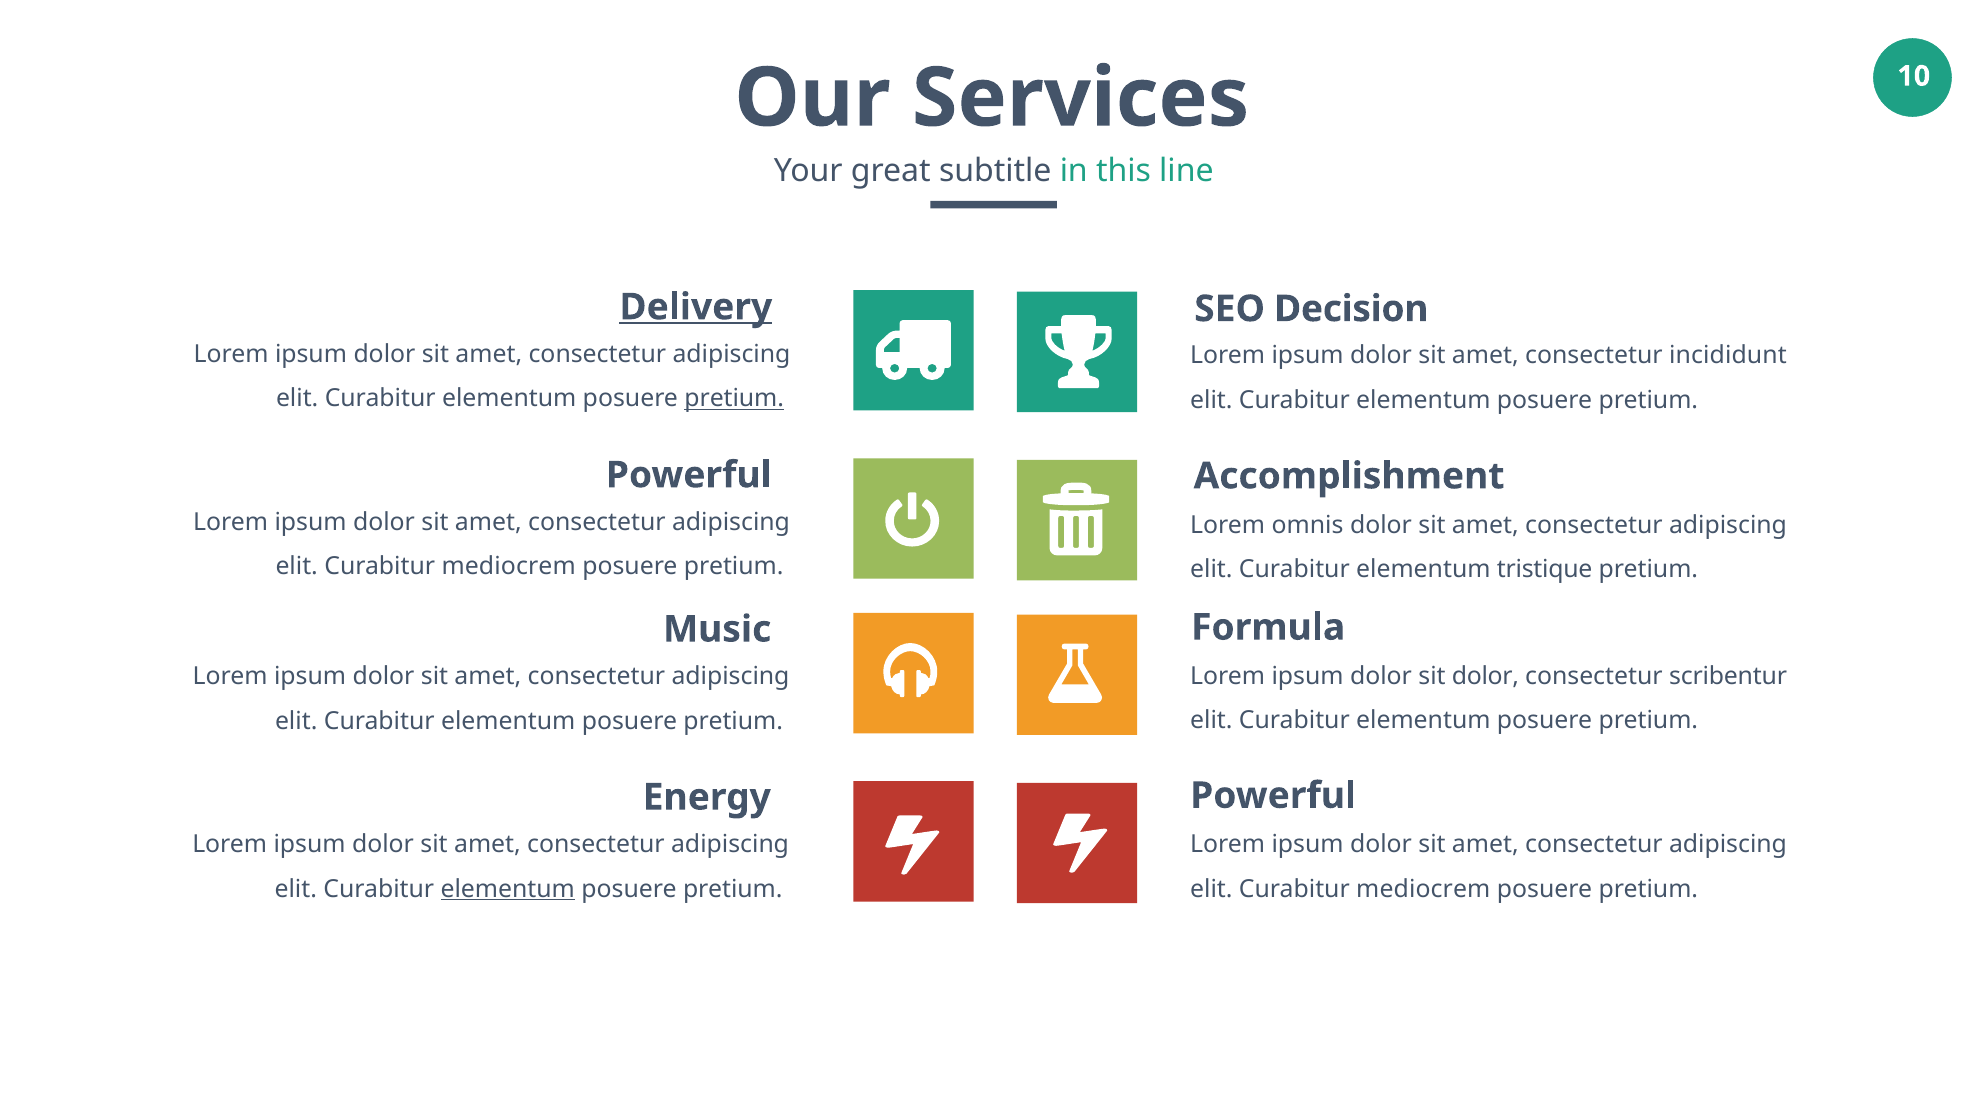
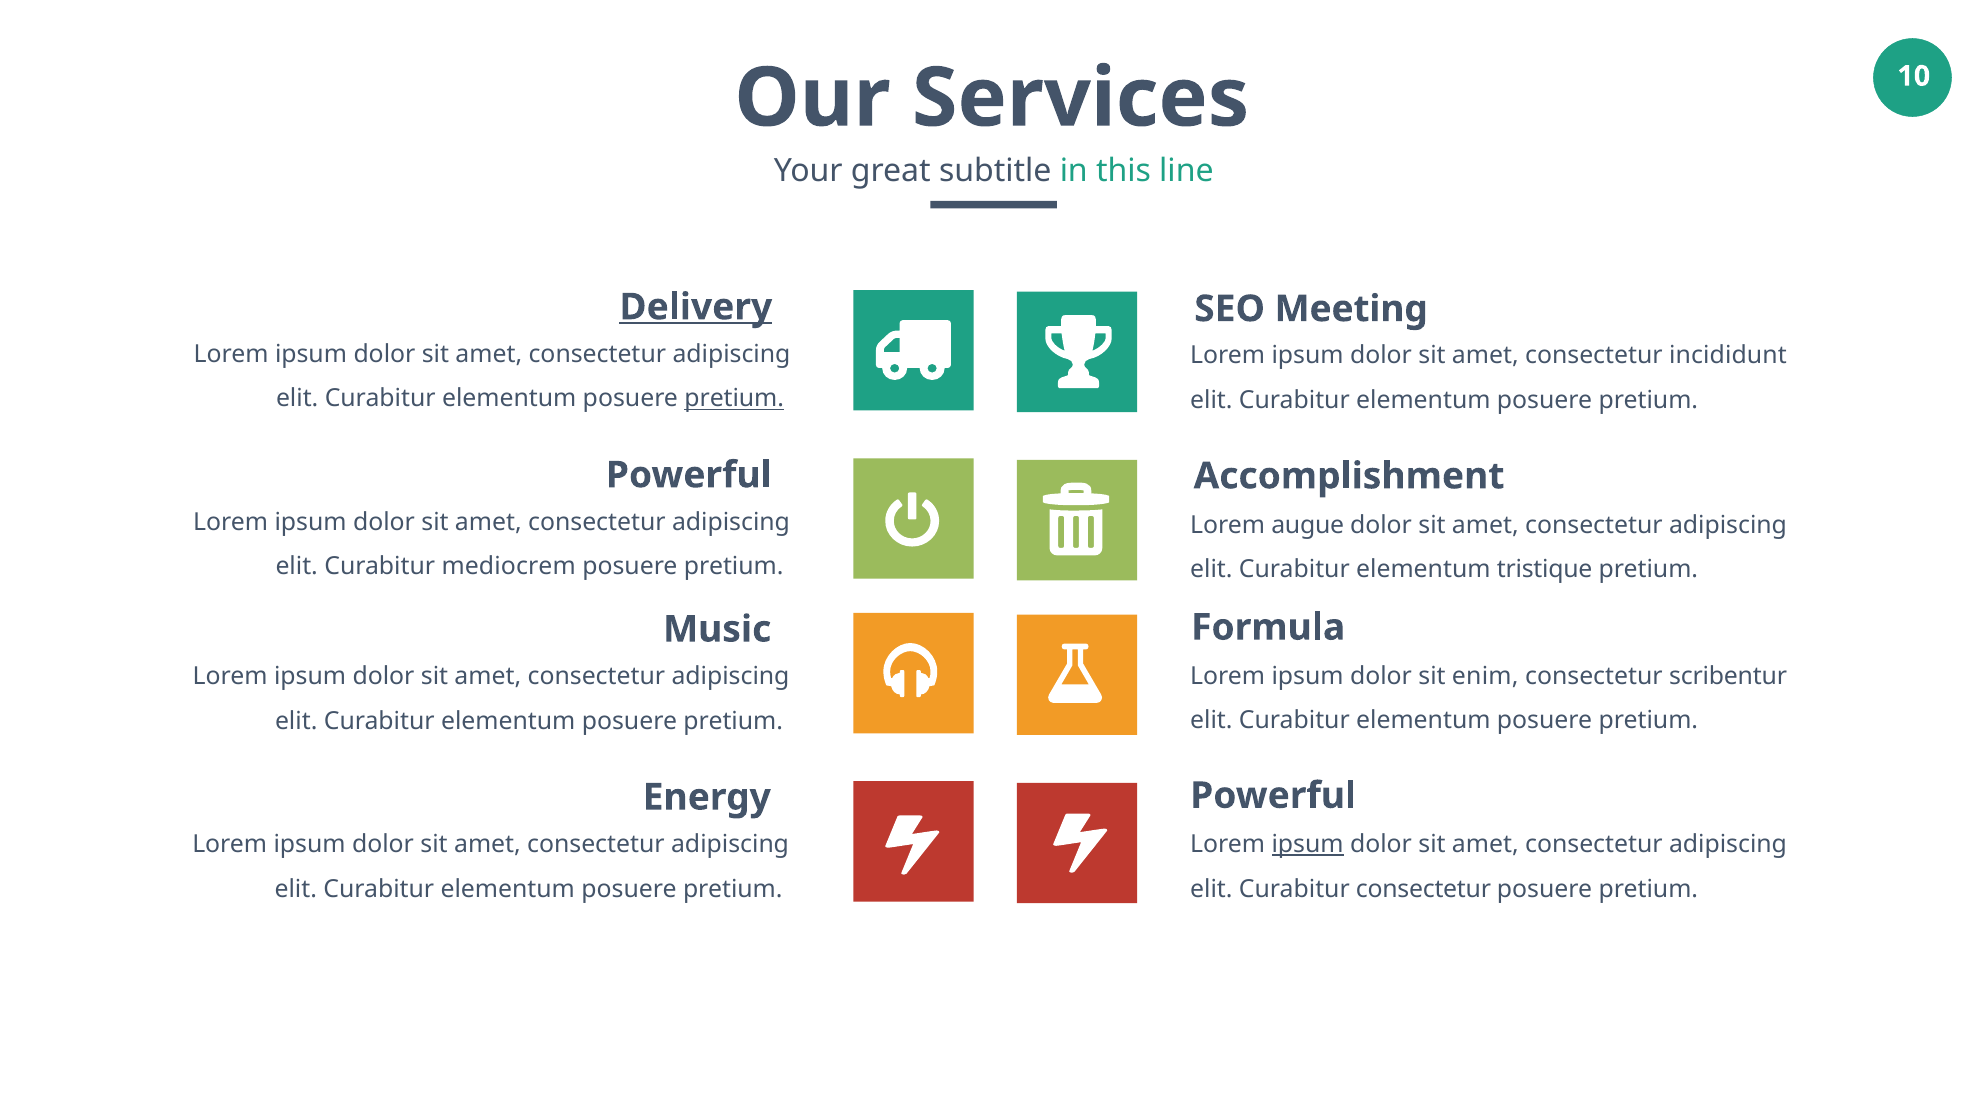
Decision: Decision -> Meeting
omnis: omnis -> augue
sit dolor: dolor -> enim
ipsum at (1308, 845) underline: none -> present
elementum at (508, 889) underline: present -> none
mediocrem at (1423, 889): mediocrem -> consectetur
